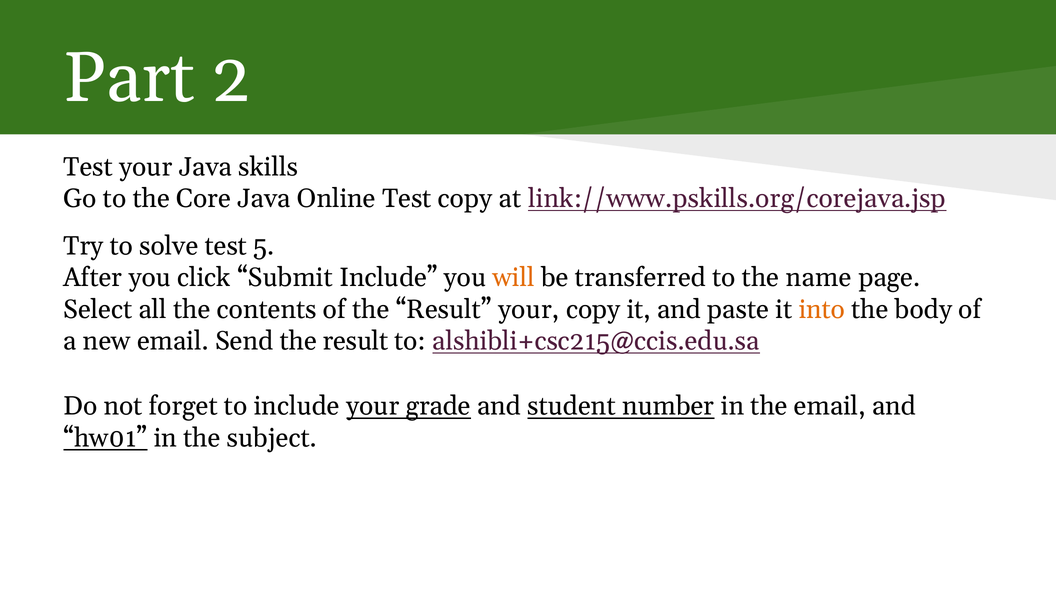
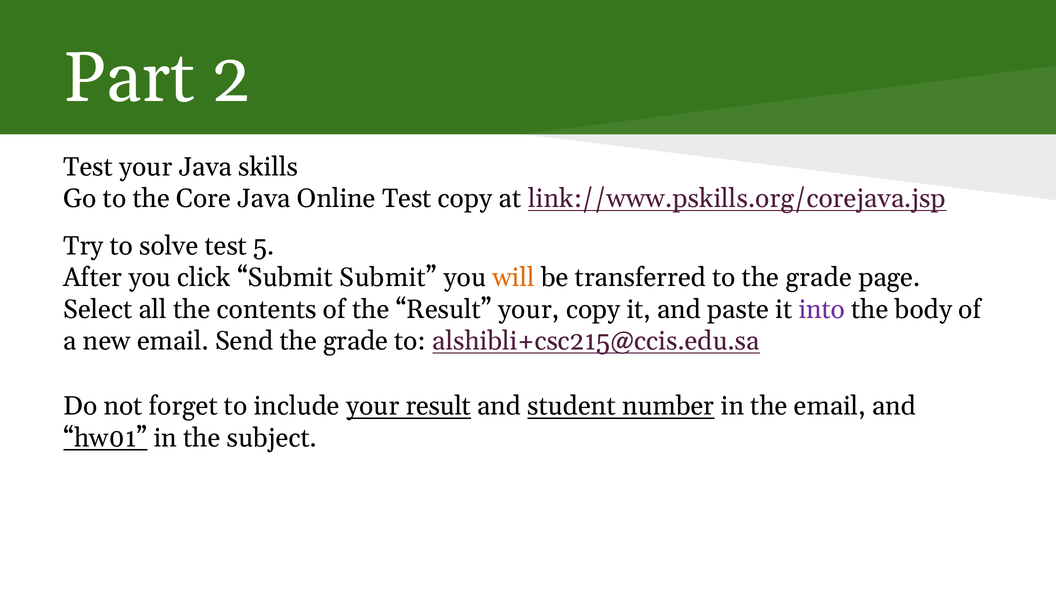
Submit Include: Include -> Submit
to the name: name -> grade
into colour: orange -> purple
Send the result: result -> grade
your grade: grade -> result
